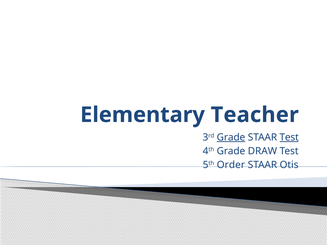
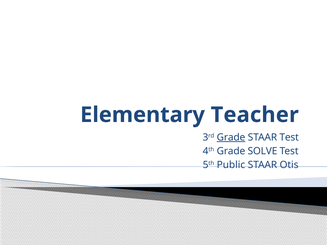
Test at (289, 137) underline: present -> none
DRAW: DRAW -> SOLVE
Order: Order -> Public
